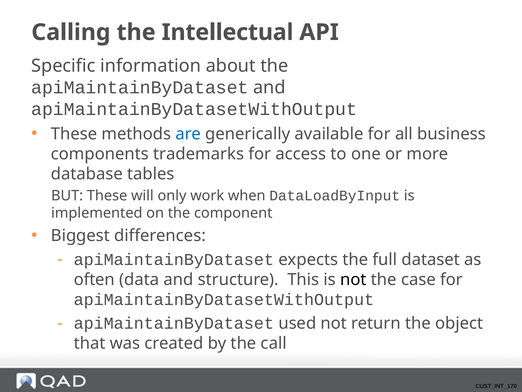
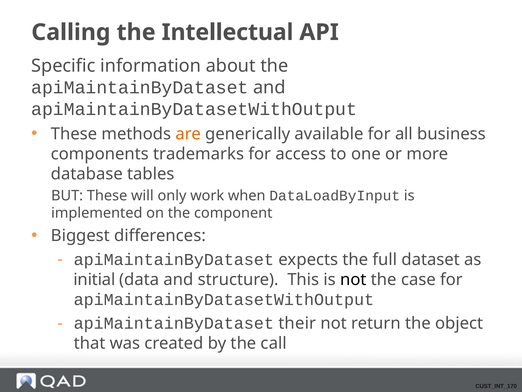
are colour: blue -> orange
often: often -> initial
used: used -> their
